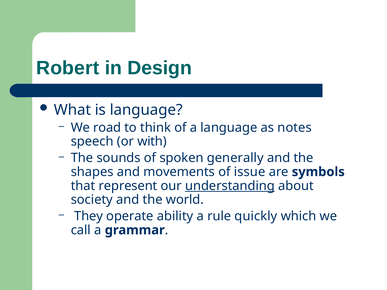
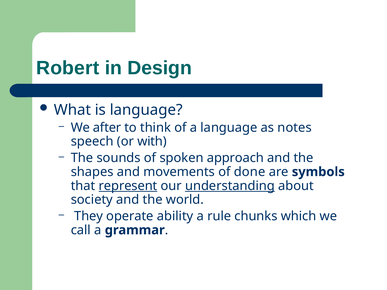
road: road -> after
generally: generally -> approach
issue: issue -> done
represent underline: none -> present
quickly: quickly -> chunks
